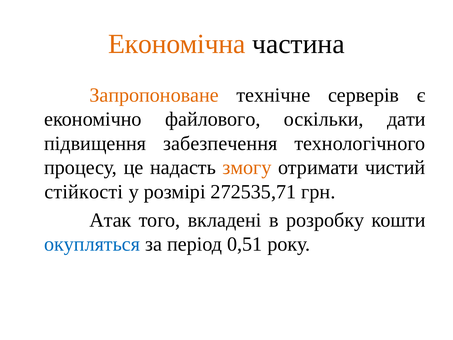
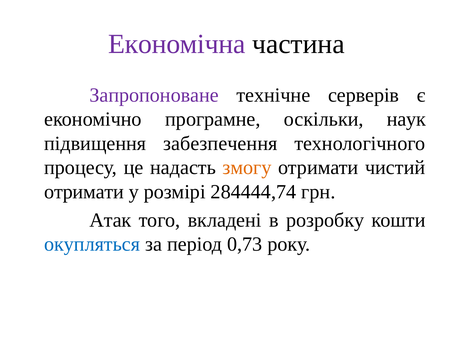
Економічна colour: orange -> purple
Запропоноване colour: orange -> purple
файлового: файлового -> програмне
дати: дати -> наук
стійкості at (84, 192): стійкості -> отримати
272535,71: 272535,71 -> 284444,74
0,51: 0,51 -> 0,73
